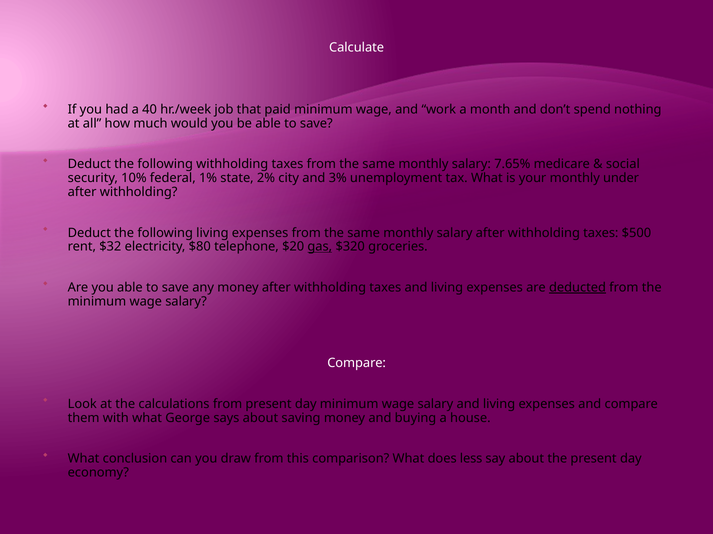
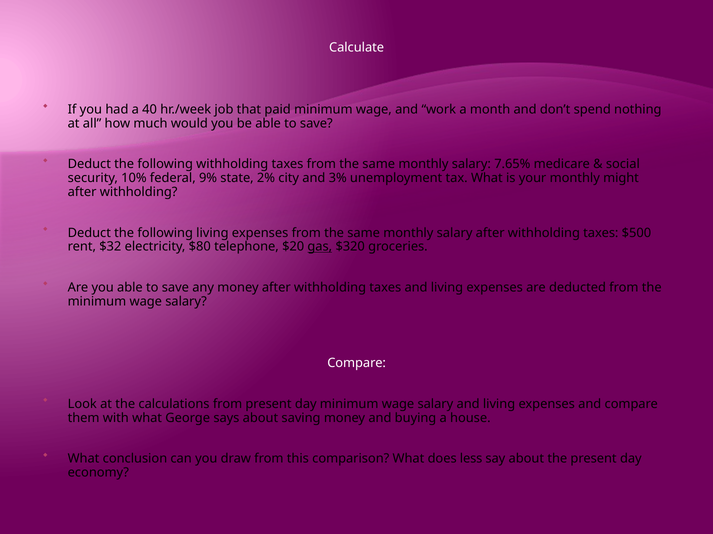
1%: 1% -> 9%
under: under -> might
deducted underline: present -> none
